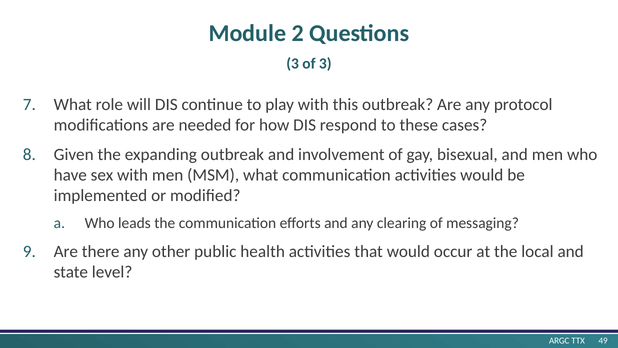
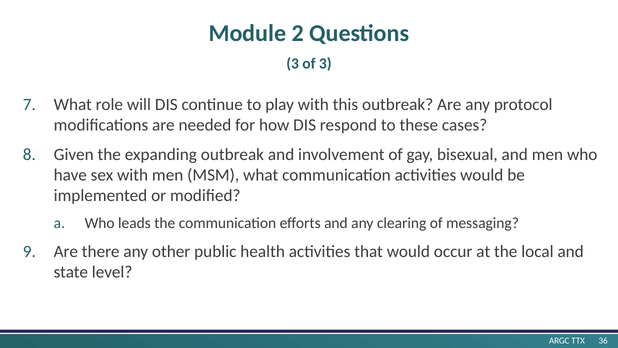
49: 49 -> 36
